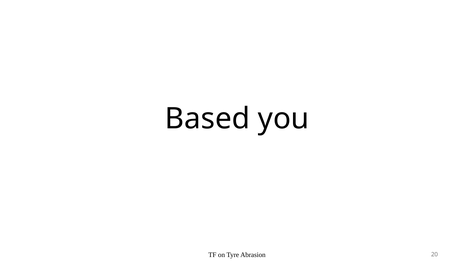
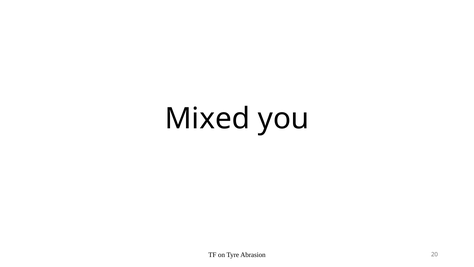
Based: Based -> Mixed
